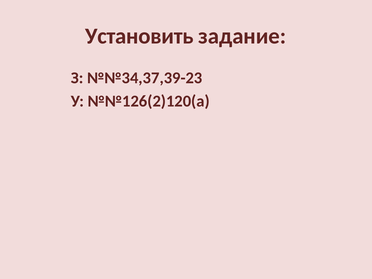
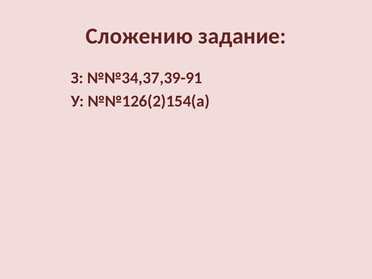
Установить: Установить -> Сложению
№№34,37,39-23: №№34,37,39-23 -> №№34,37,39-91
№№126(2)120(а: №№126(2)120(а -> №№126(2)154(а
